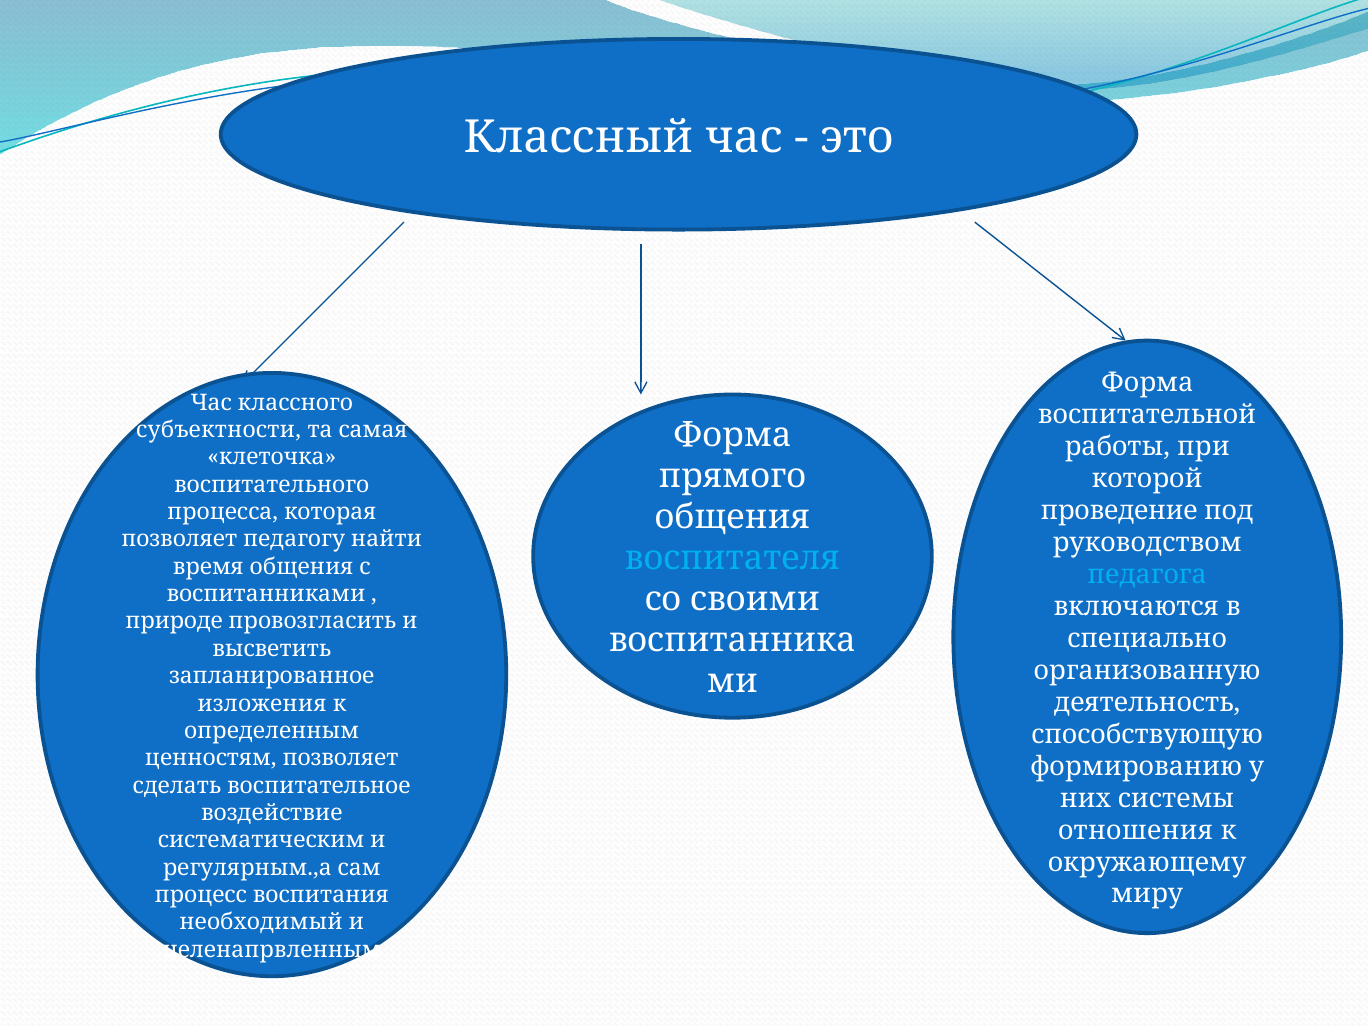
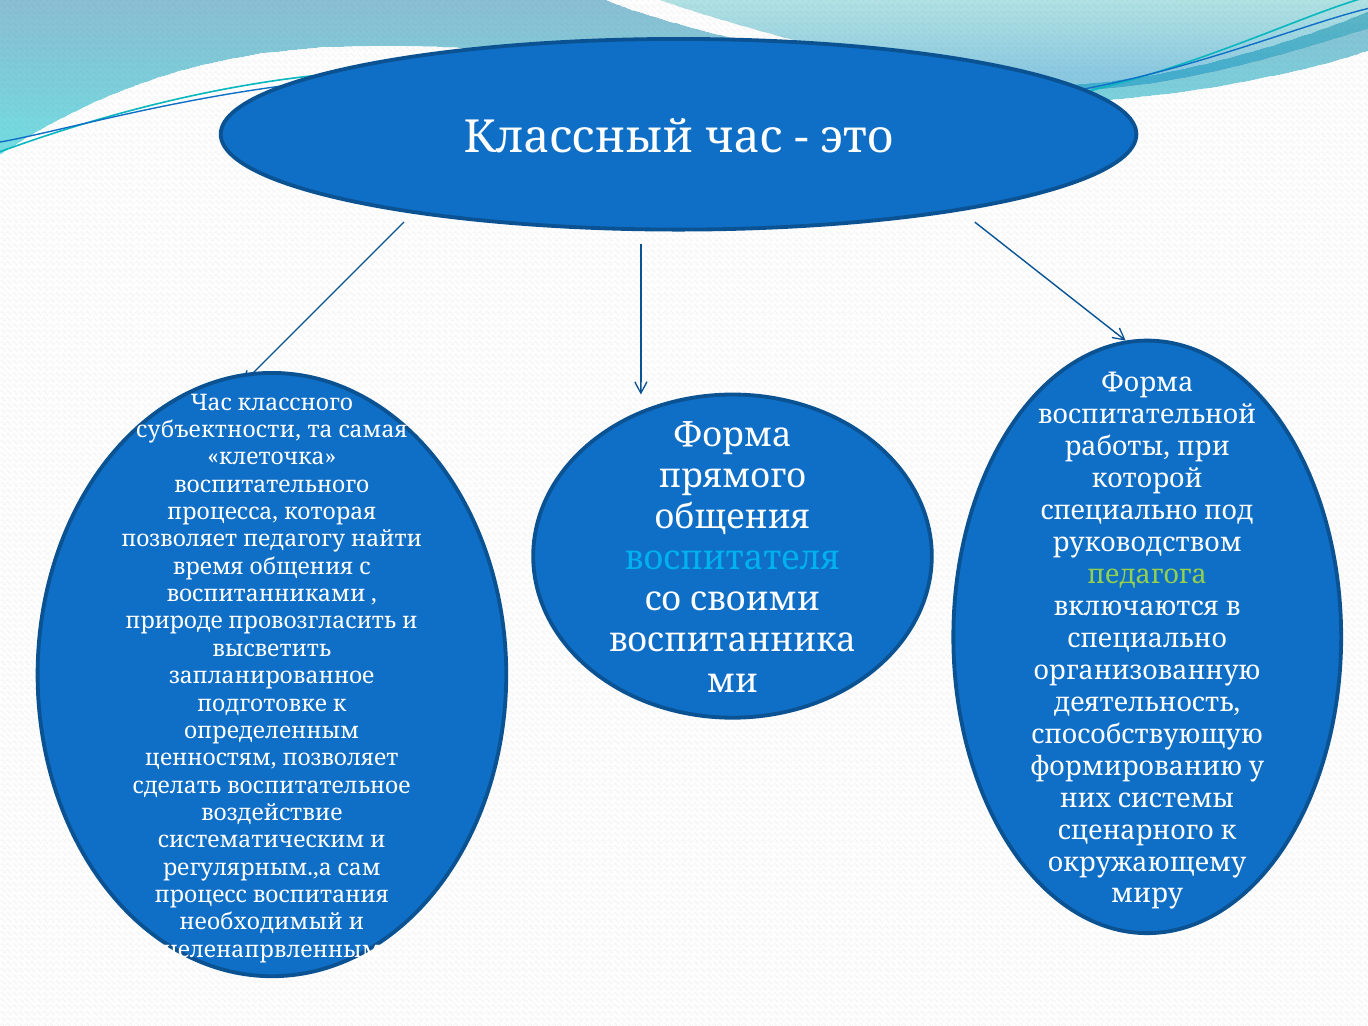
проведение at (1119, 511): проведение -> специально
педагога colour: light blue -> light green
изложения: изложения -> подготовке
отношения: отношения -> сценарного
